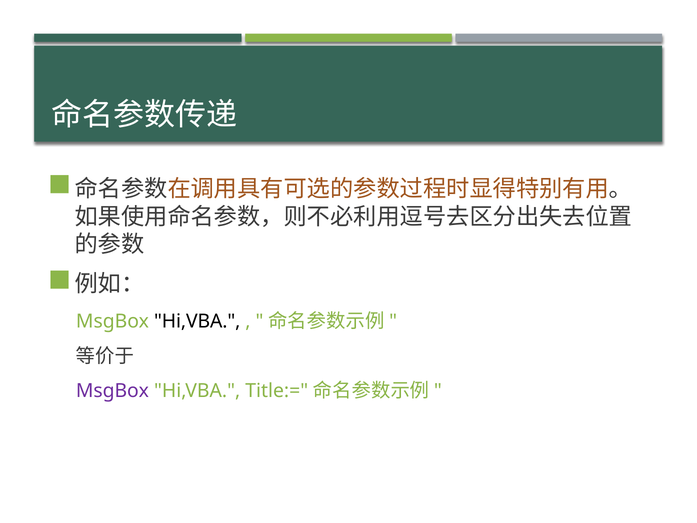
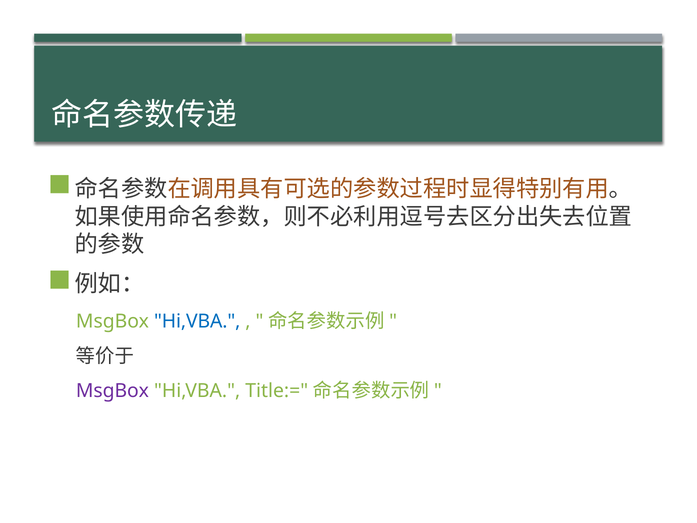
Hi,VBA at (197, 321) colour: black -> blue
